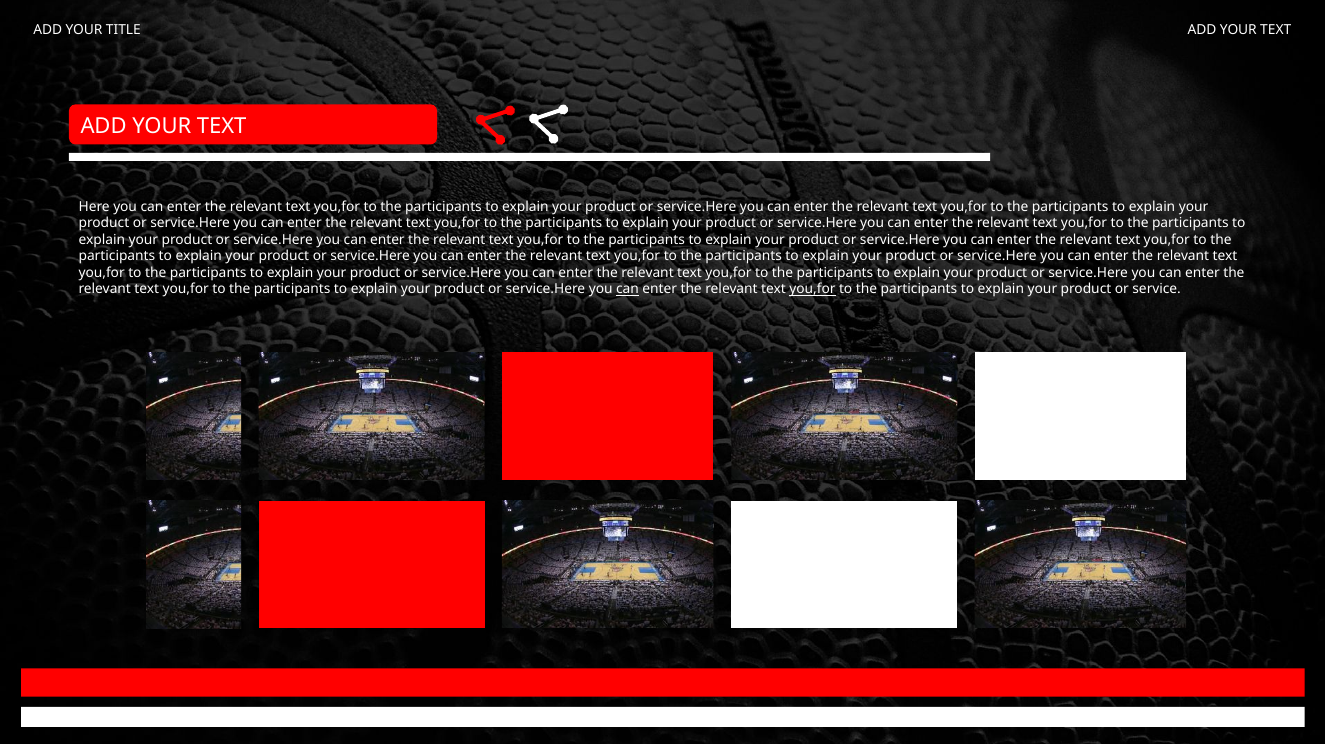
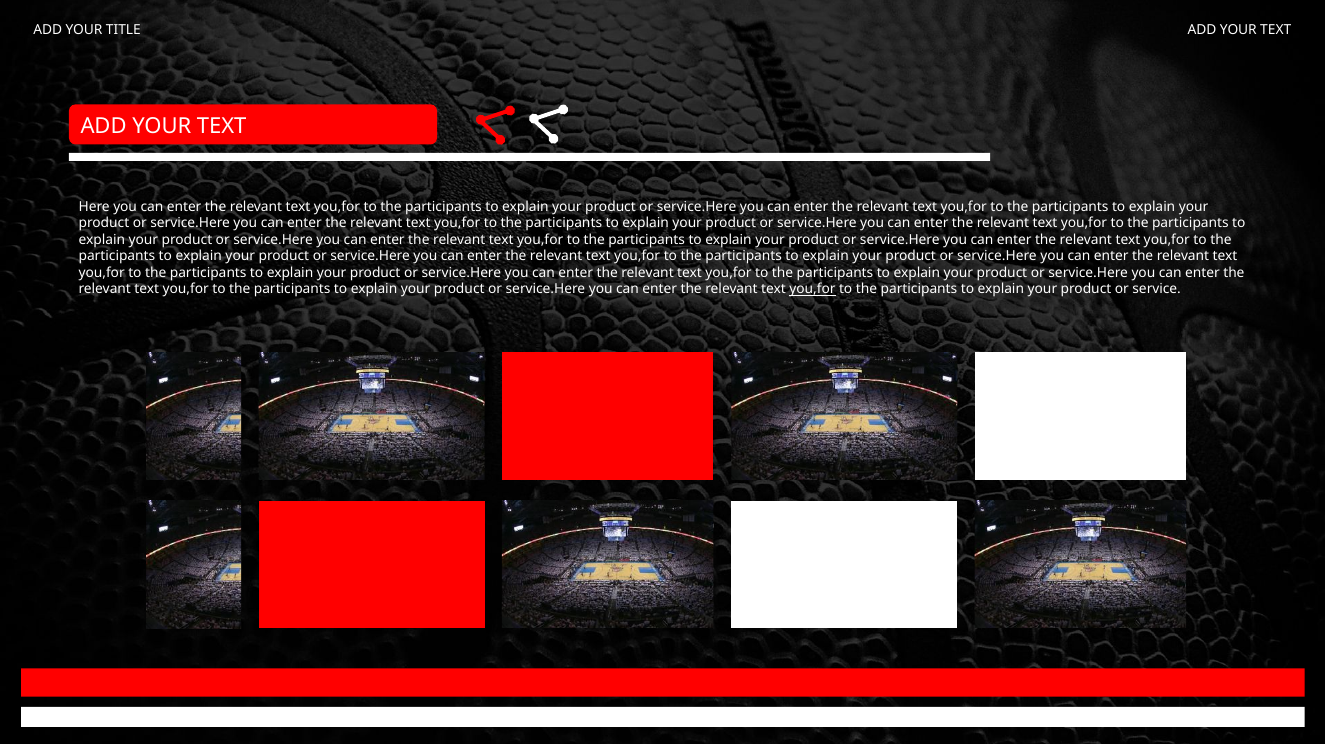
can at (627, 289) underline: present -> none
